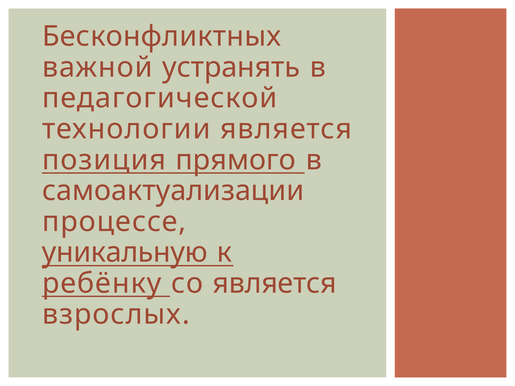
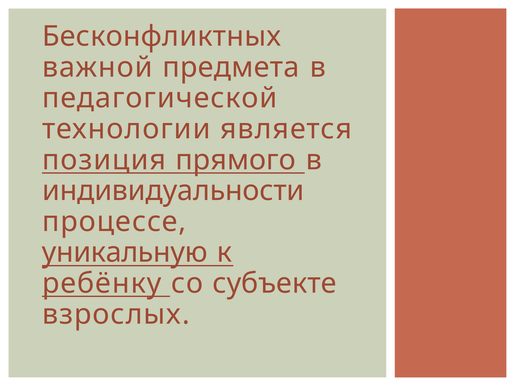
устранять: устранять -> предмета
самоактуализации: самоактуализации -> индивидуальности
со является: является -> субъекте
